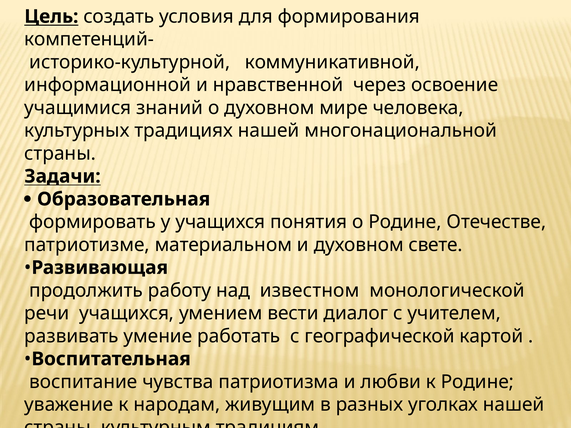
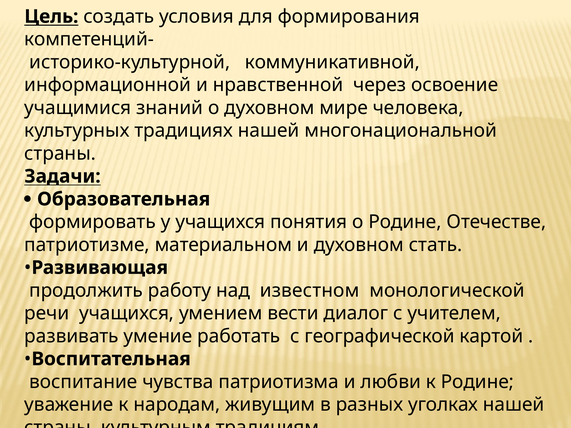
свете: свете -> стать
